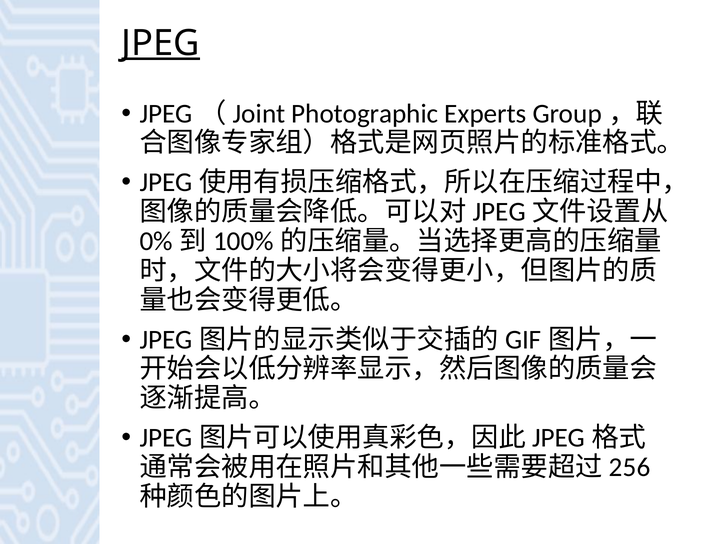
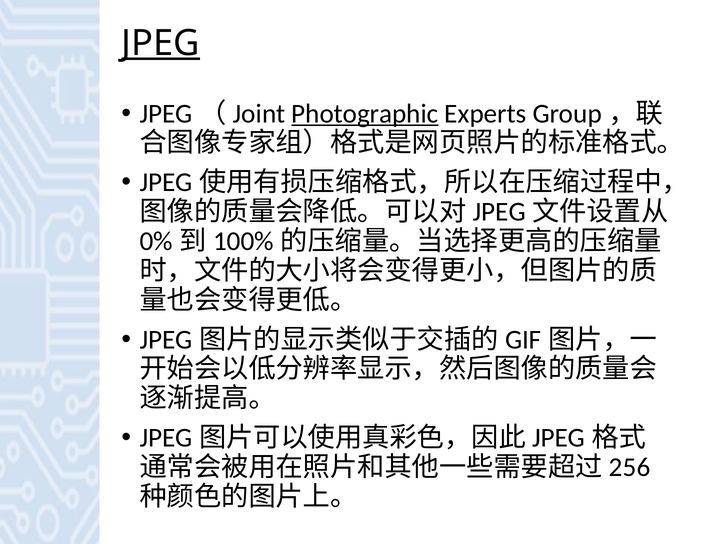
Photographic underline: none -> present
